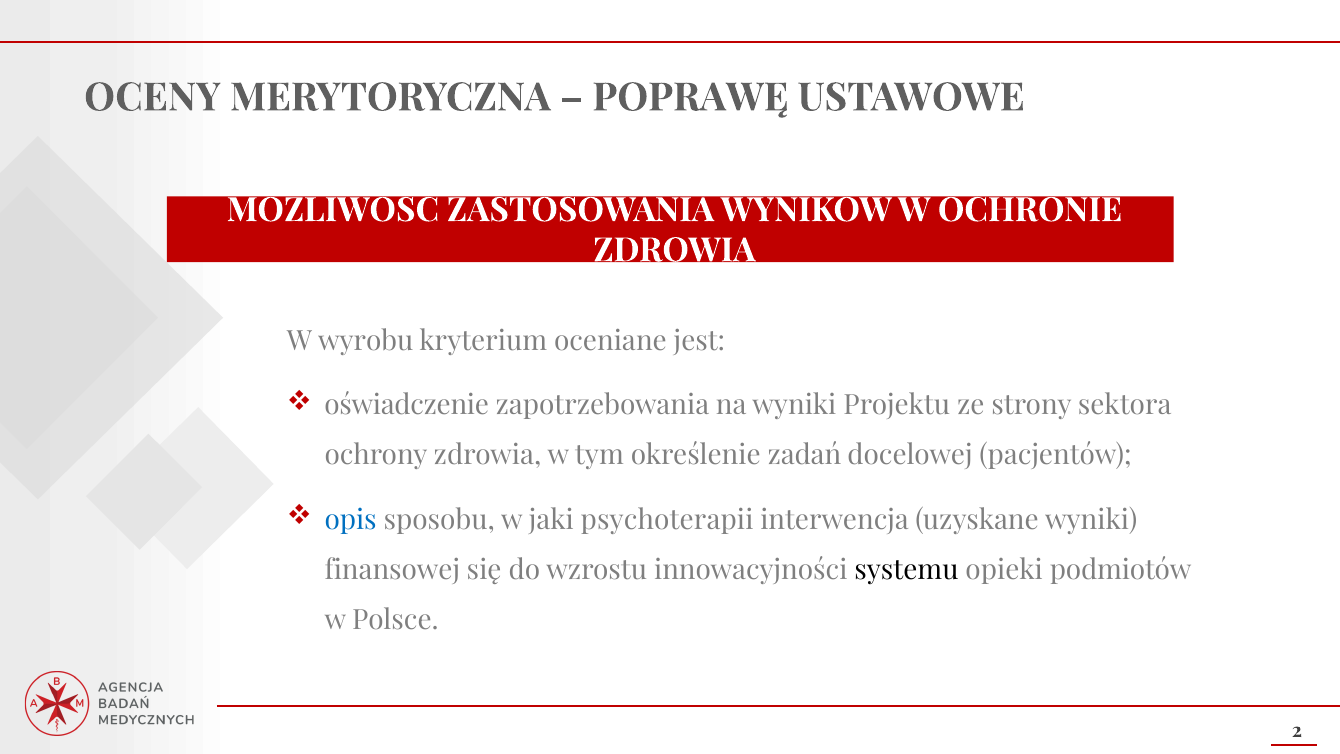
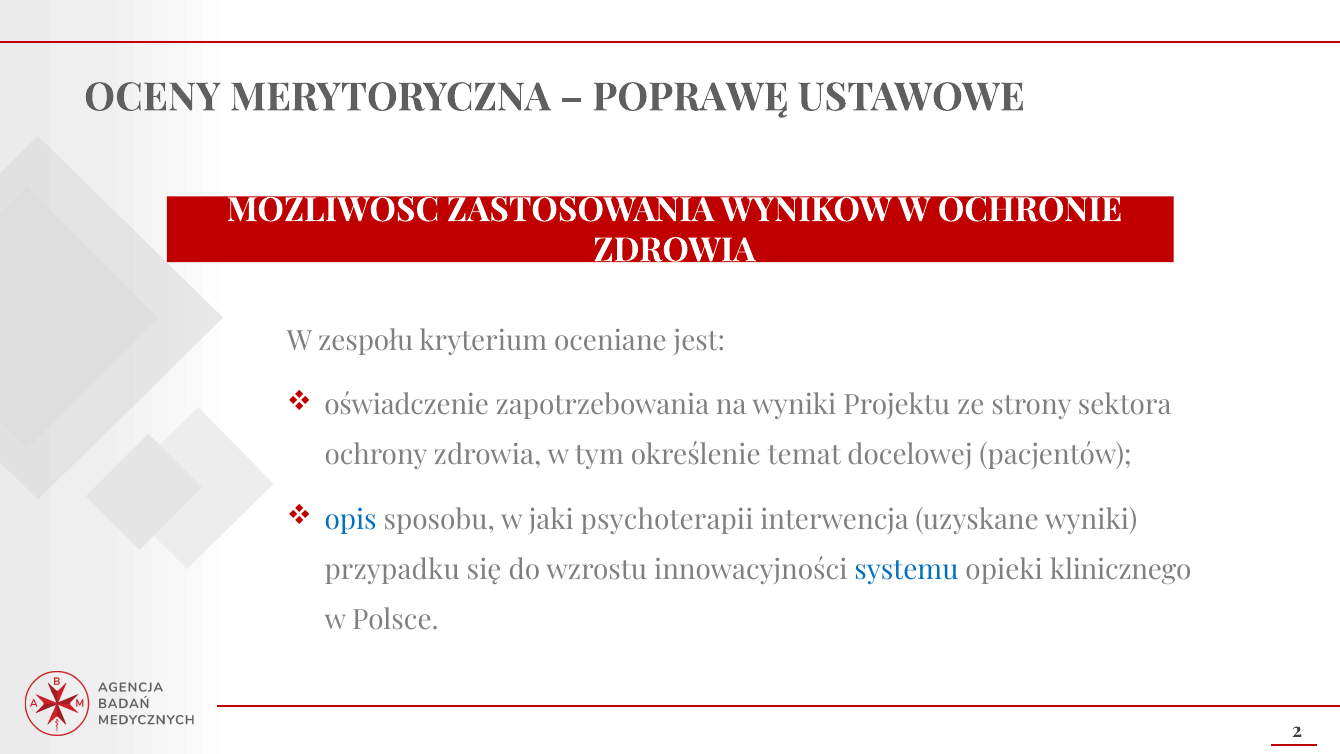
wyrobu: wyrobu -> zespołu
zadań: zadań -> temat
finansowej: finansowej -> przypadku
systemu colour: black -> blue
podmiotów: podmiotów -> klinicznego
